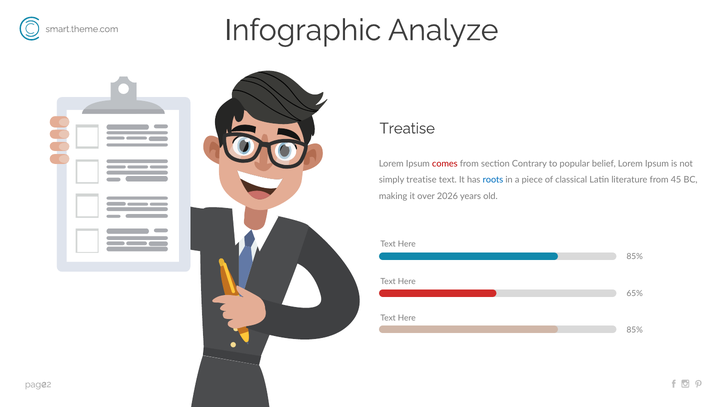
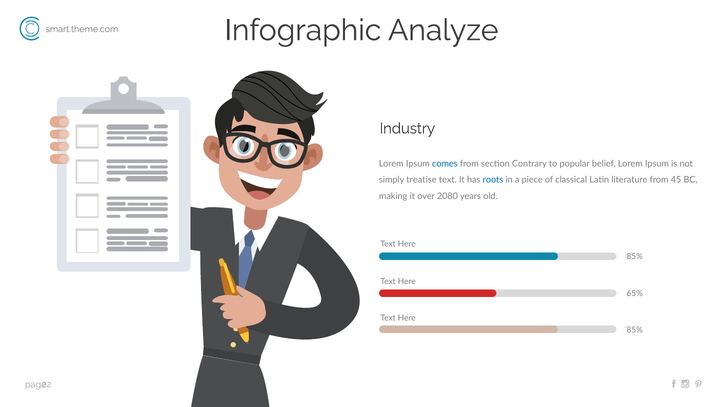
Treatise at (407, 128): Treatise -> Industry
comes colour: red -> blue
2026: 2026 -> 2080
